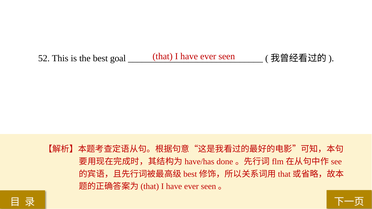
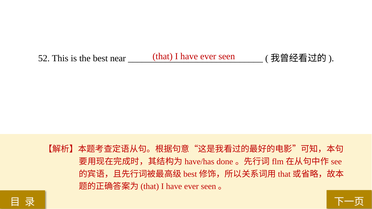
goal: goal -> near
